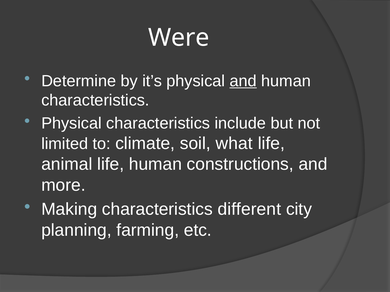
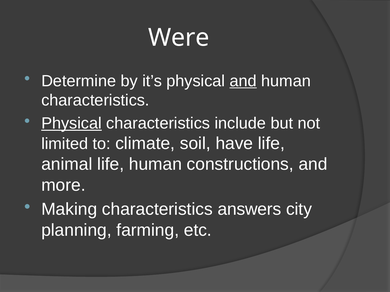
Physical at (71, 124) underline: none -> present
what: what -> have
different: different -> answers
